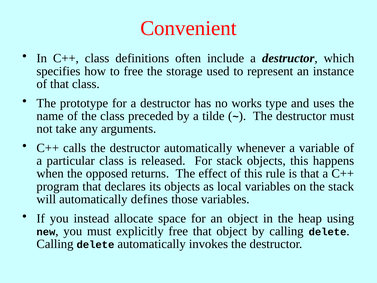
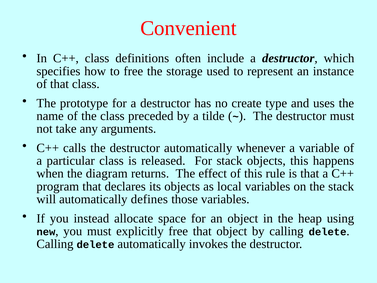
works: works -> create
opposed: opposed -> diagram
